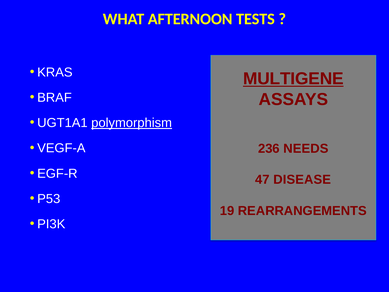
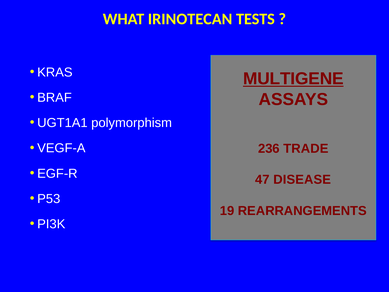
AFTERNOON: AFTERNOON -> IRINOTECAN
polymorphism underline: present -> none
NEEDS: NEEDS -> TRADE
